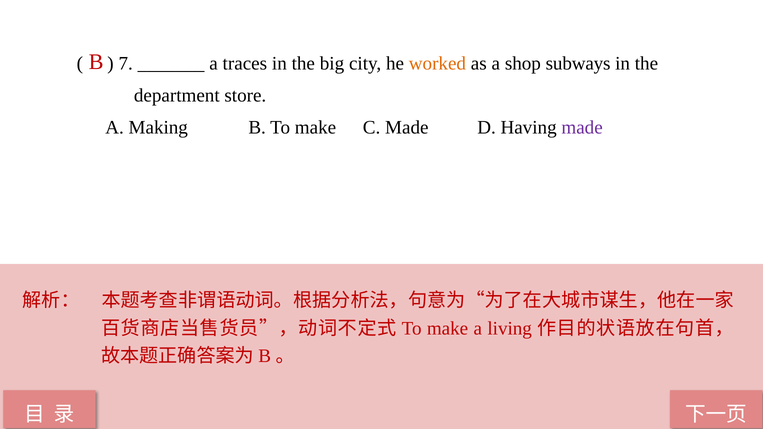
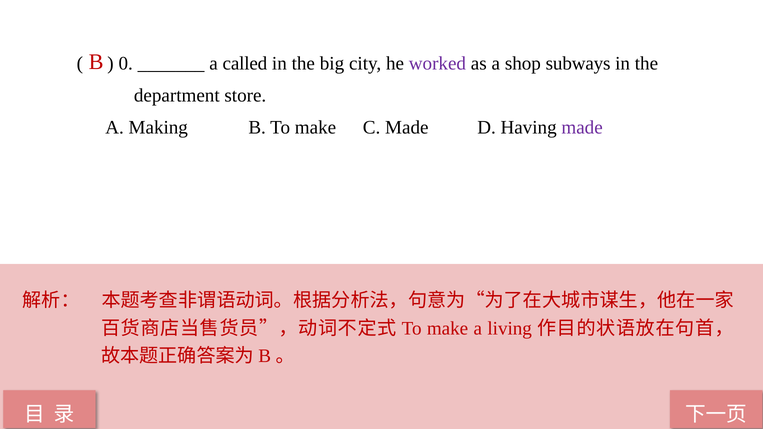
7: 7 -> 0
traces: traces -> called
worked colour: orange -> purple
